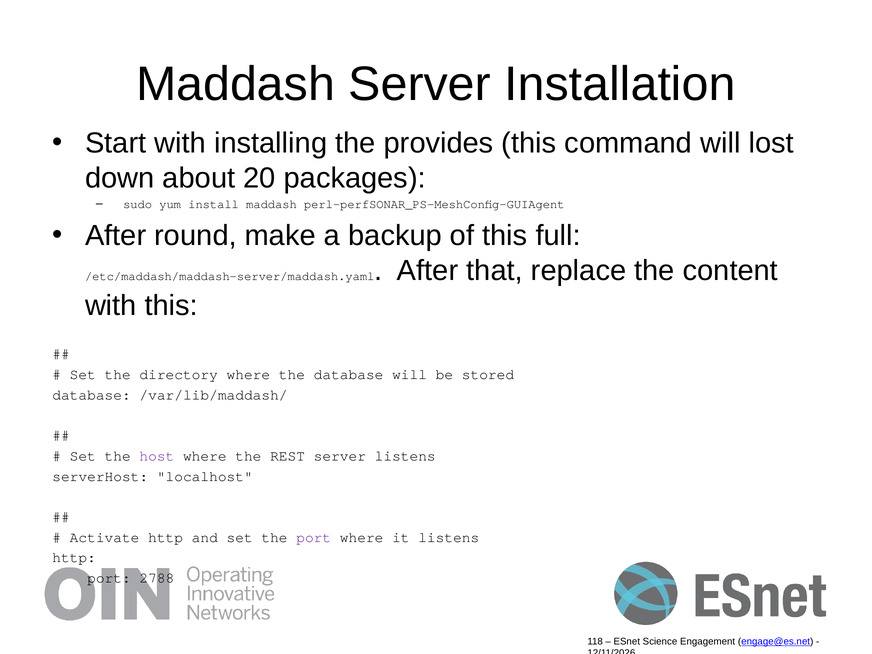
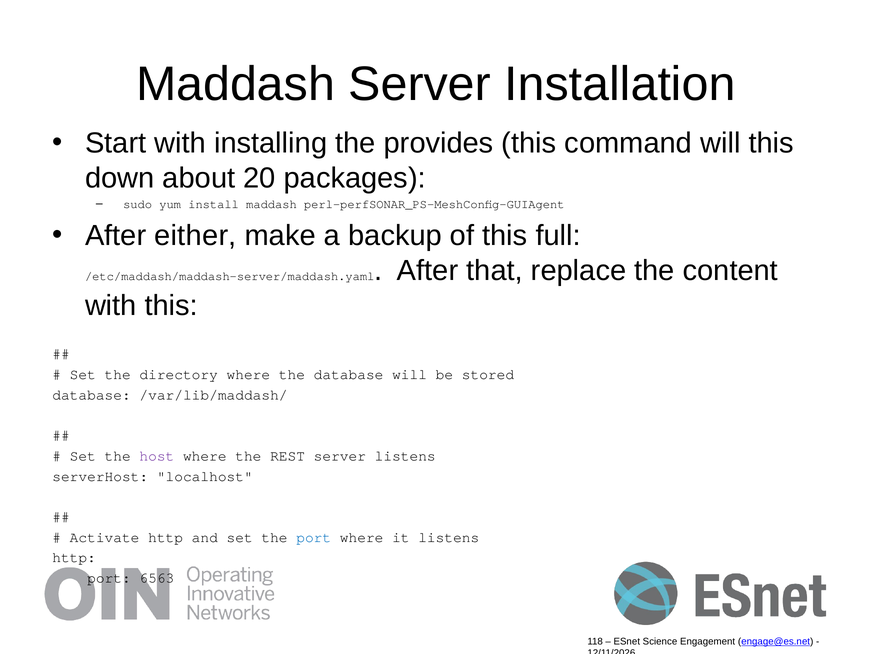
will lost: lost -> this
round: round -> either
port at (314, 537) colour: purple -> blue
2788: 2788 -> 6563
